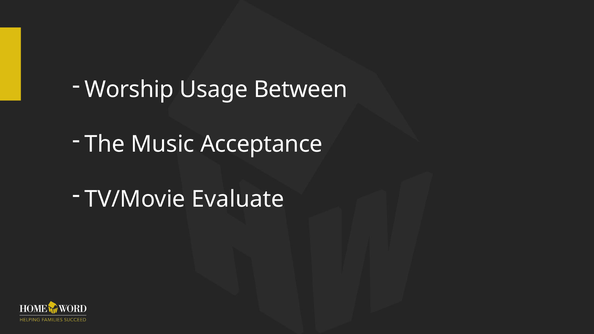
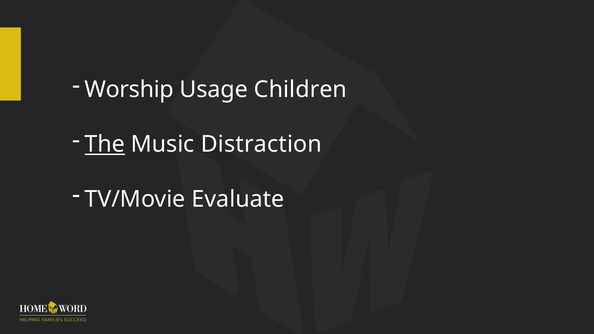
Between: Between -> Children
The underline: none -> present
Acceptance: Acceptance -> Distraction
